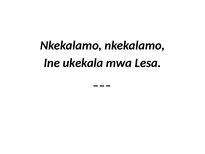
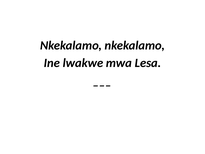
ukekala: ukekala -> lwakwe
